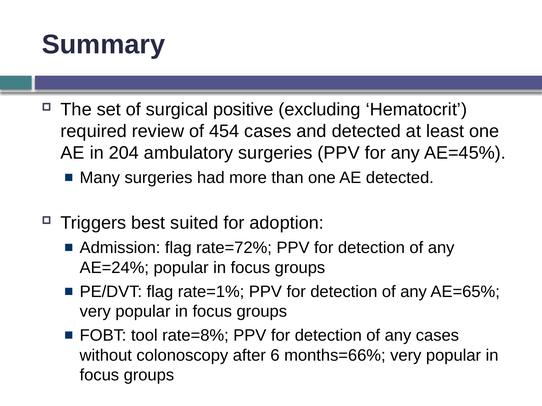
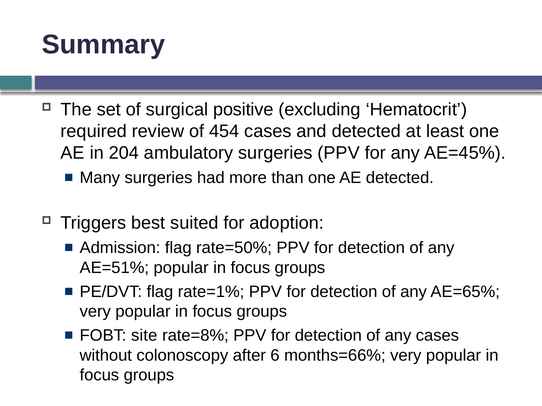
rate=72%: rate=72% -> rate=50%
AE=24%: AE=24% -> AE=51%
tool: tool -> site
